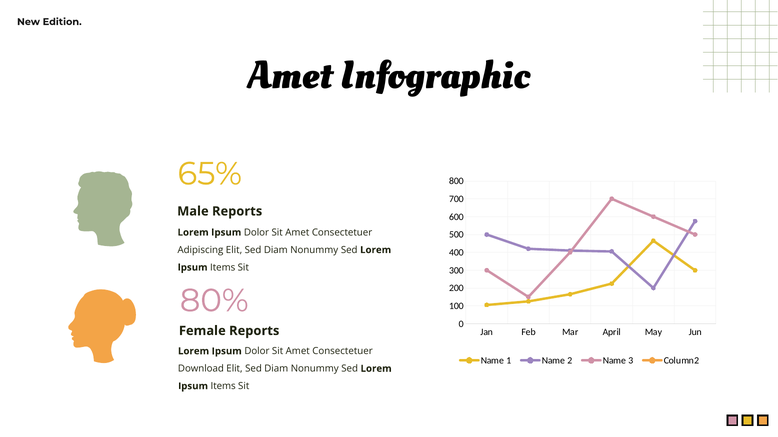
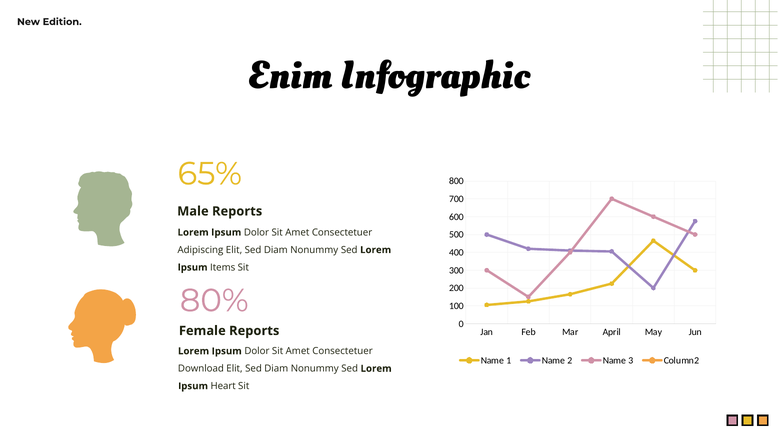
Amet at (290, 75): Amet -> Enim
Items at (223, 387): Items -> Heart
